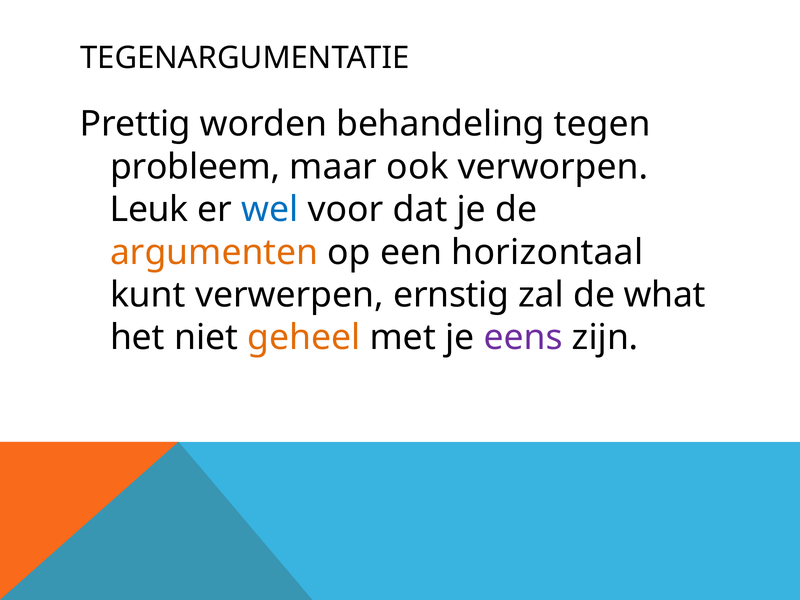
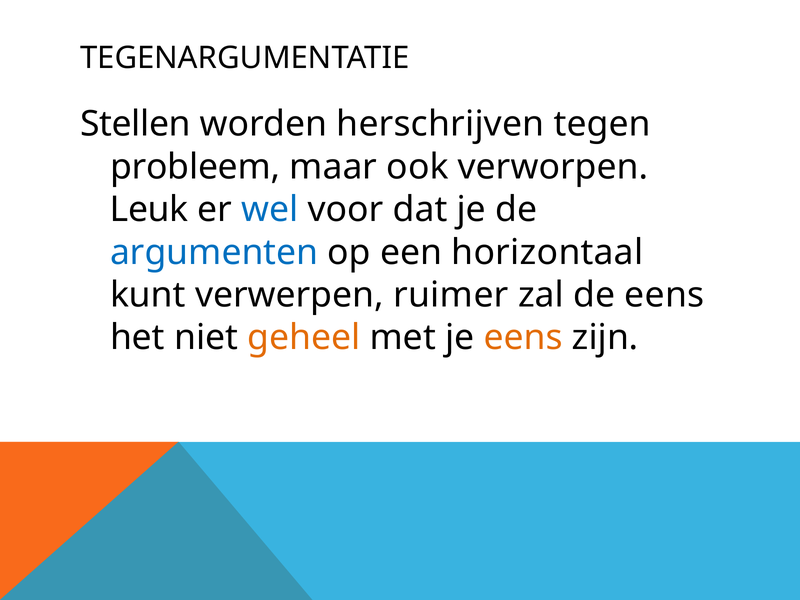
Prettig: Prettig -> Stellen
behandeling: behandeling -> herschrijven
argumenten colour: orange -> blue
ernstig: ernstig -> ruimer
de what: what -> eens
eens at (523, 338) colour: purple -> orange
